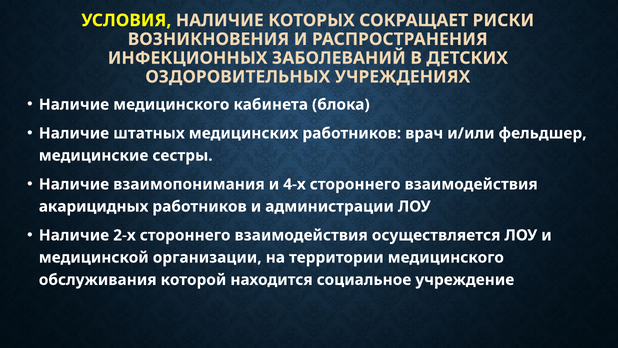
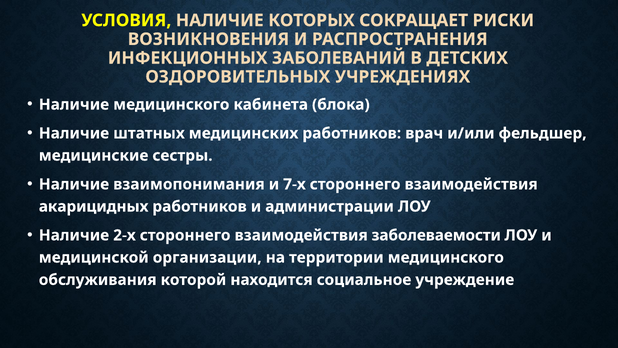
4-х: 4-х -> 7-х
осуществляется: осуществляется -> заболеваемости
